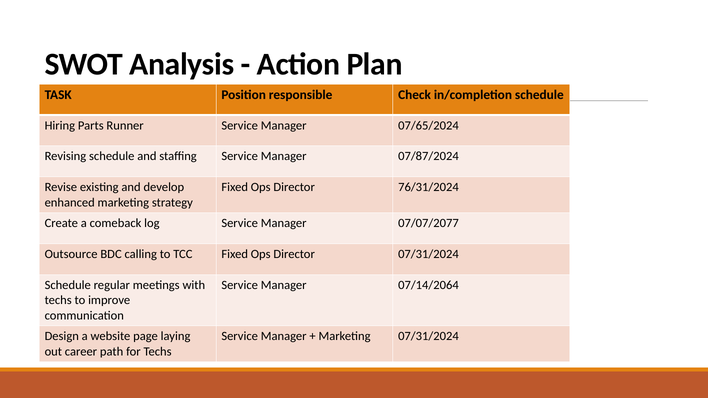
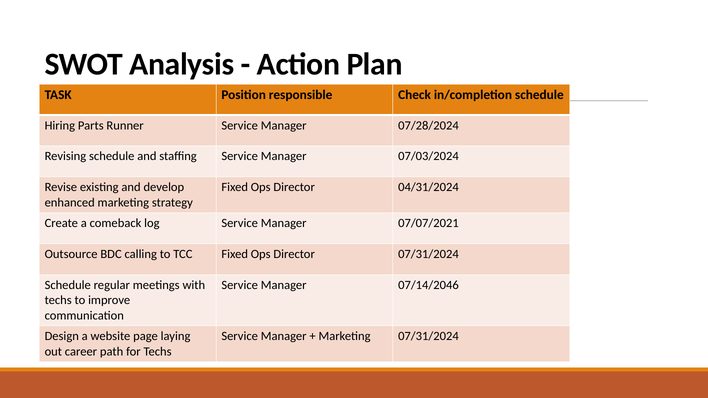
07/65/2024: 07/65/2024 -> 07/28/2024
07/87/2024: 07/87/2024 -> 07/03/2024
76/31/2024: 76/31/2024 -> 04/31/2024
07/07/2077: 07/07/2077 -> 07/07/2021
07/14/2064: 07/14/2064 -> 07/14/2046
